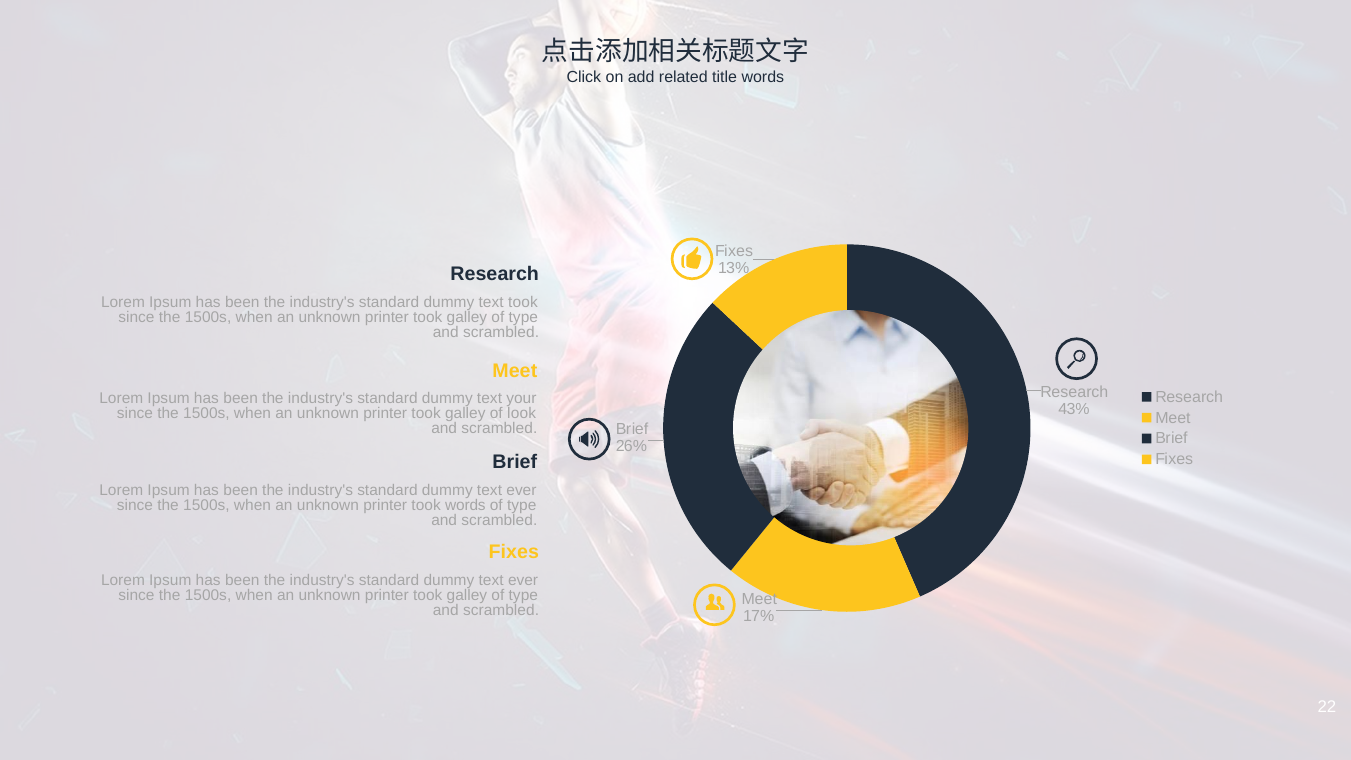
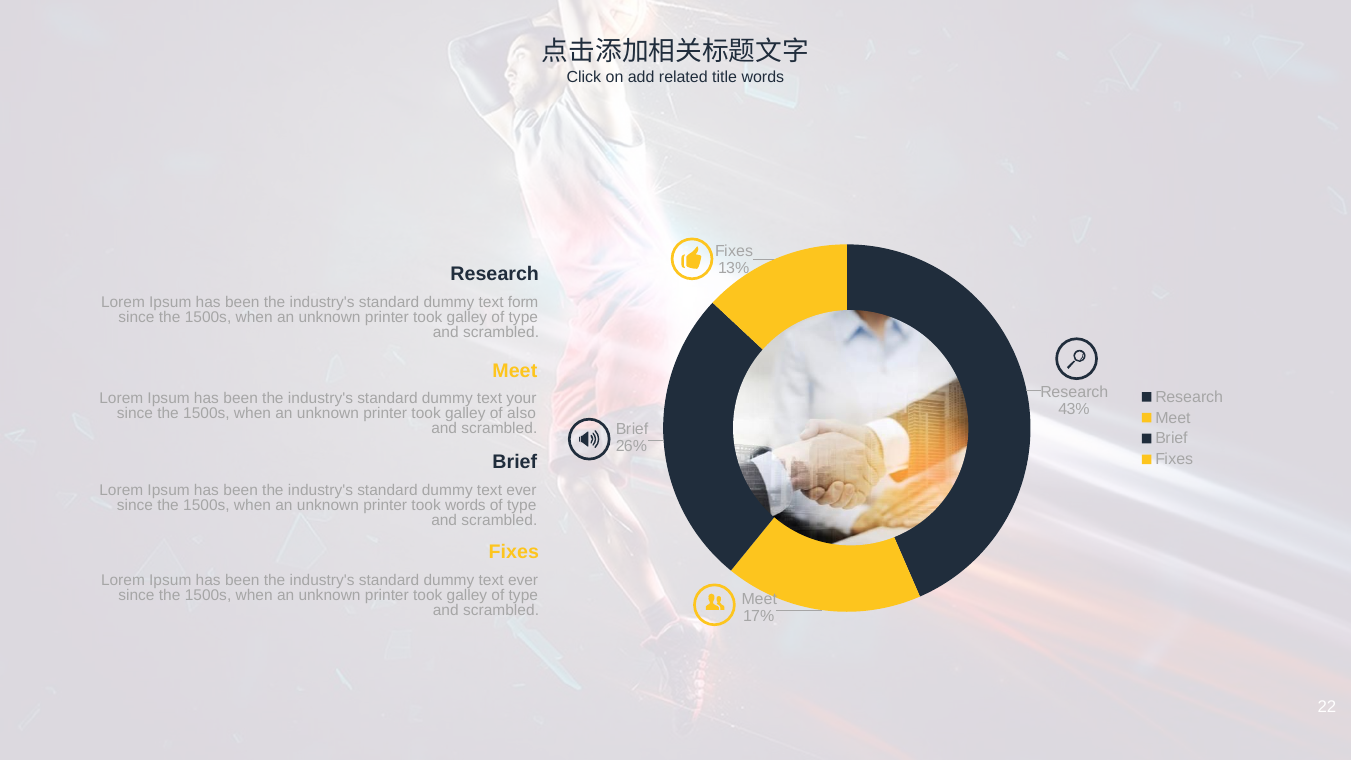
text took: took -> form
look: look -> also
